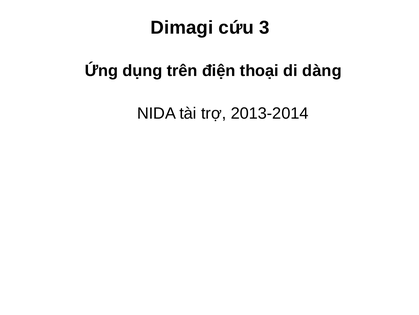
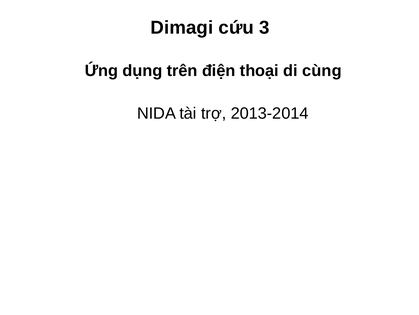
dàng: dàng -> cùng
